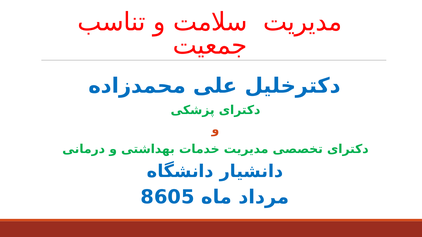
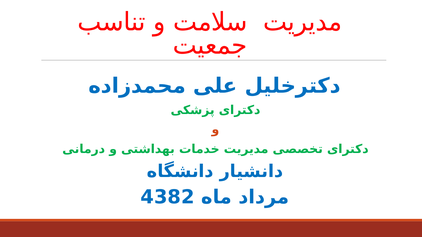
8605: 8605 -> 4382
